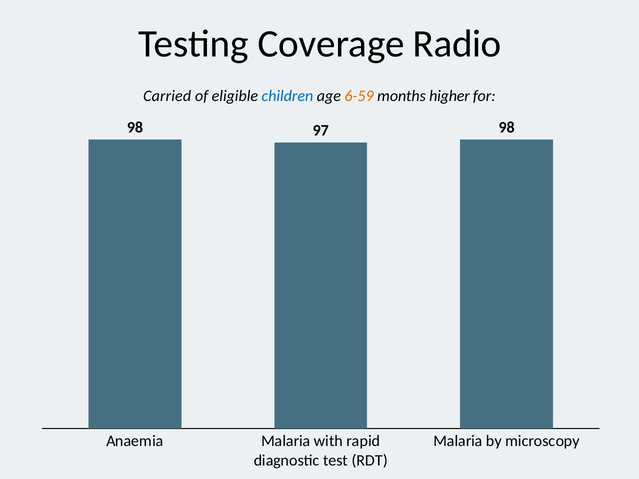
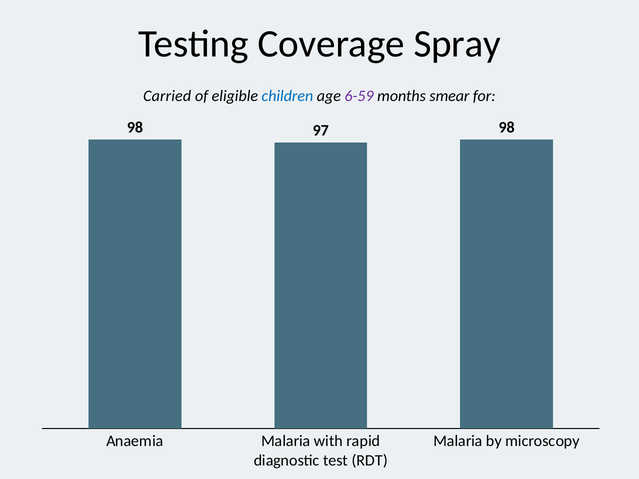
Radio: Radio -> Spray
6-59 colour: orange -> purple
higher: higher -> smear
